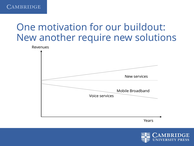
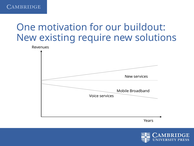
another: another -> existing
